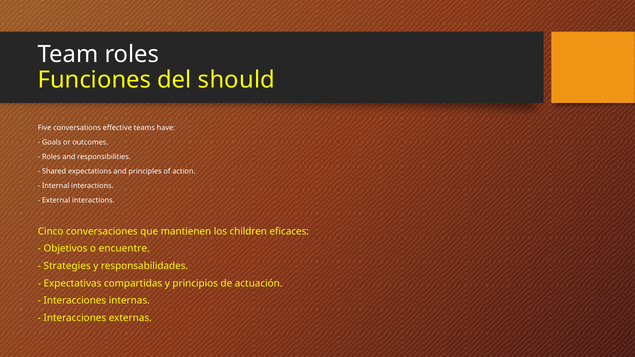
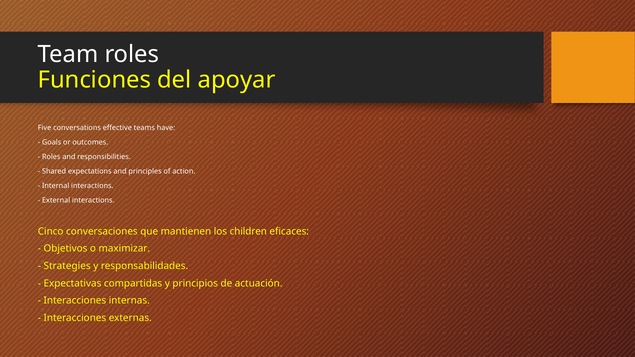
should: should -> apoyar
encuentre: encuentre -> maximizar
